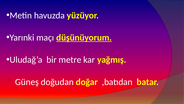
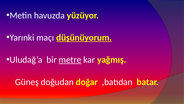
metre underline: none -> present
